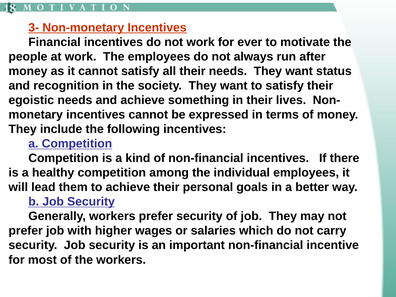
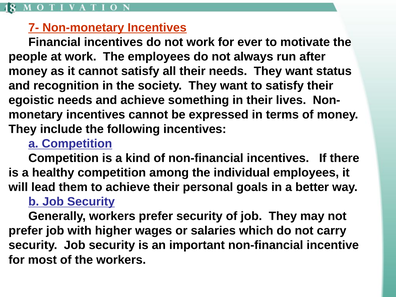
3-: 3- -> 7-
